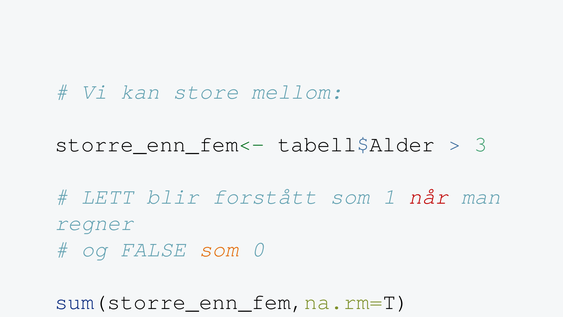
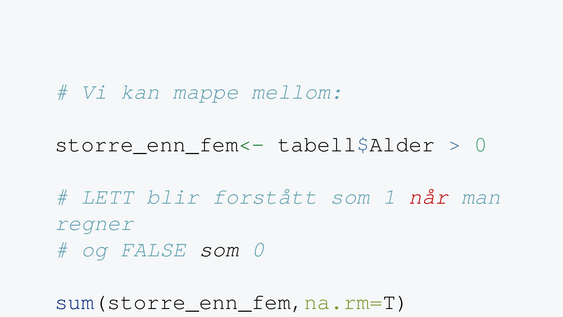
store: store -> mappe
3 at (481, 144): 3 -> 0
som at (219, 249) colour: orange -> black
